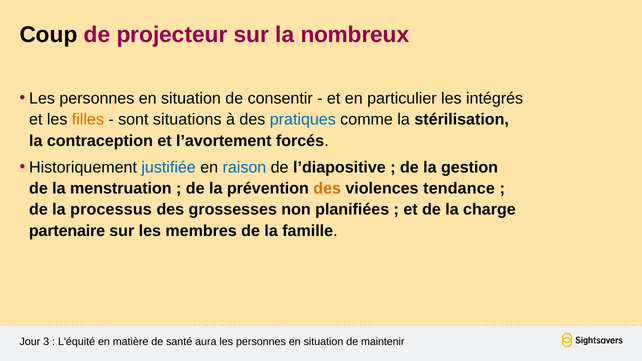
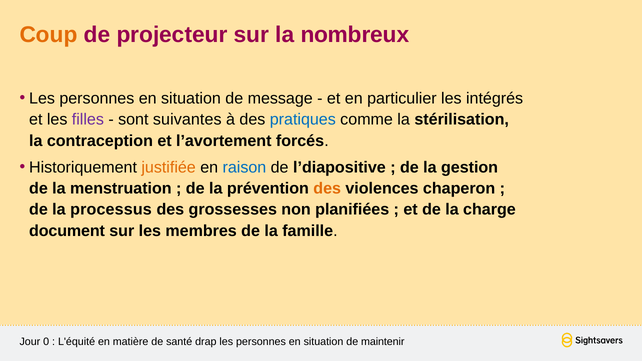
Coup colour: black -> orange
consentir: consentir -> message
filles colour: orange -> purple
situations: situations -> suivantes
justifiée colour: blue -> orange
tendance: tendance -> chaperon
partenaire: partenaire -> document
3: 3 -> 0
aura: aura -> drap
